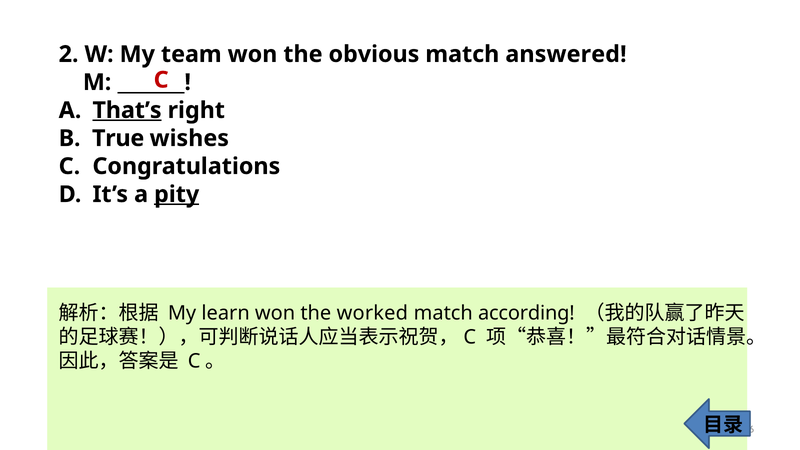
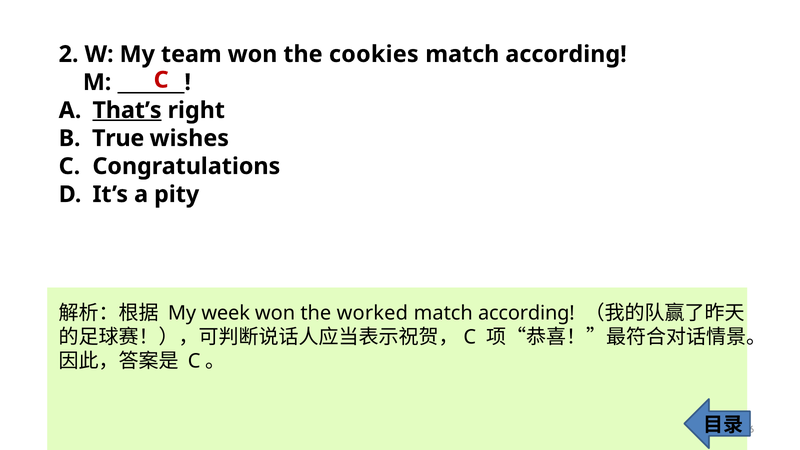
obvious: obvious -> cookies
answered at (566, 54): answered -> according
pity underline: present -> none
learn: learn -> week
